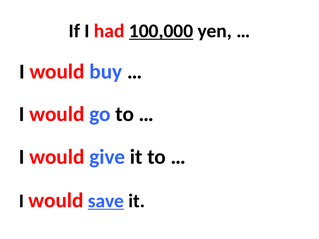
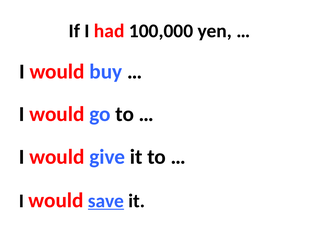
100,000 underline: present -> none
